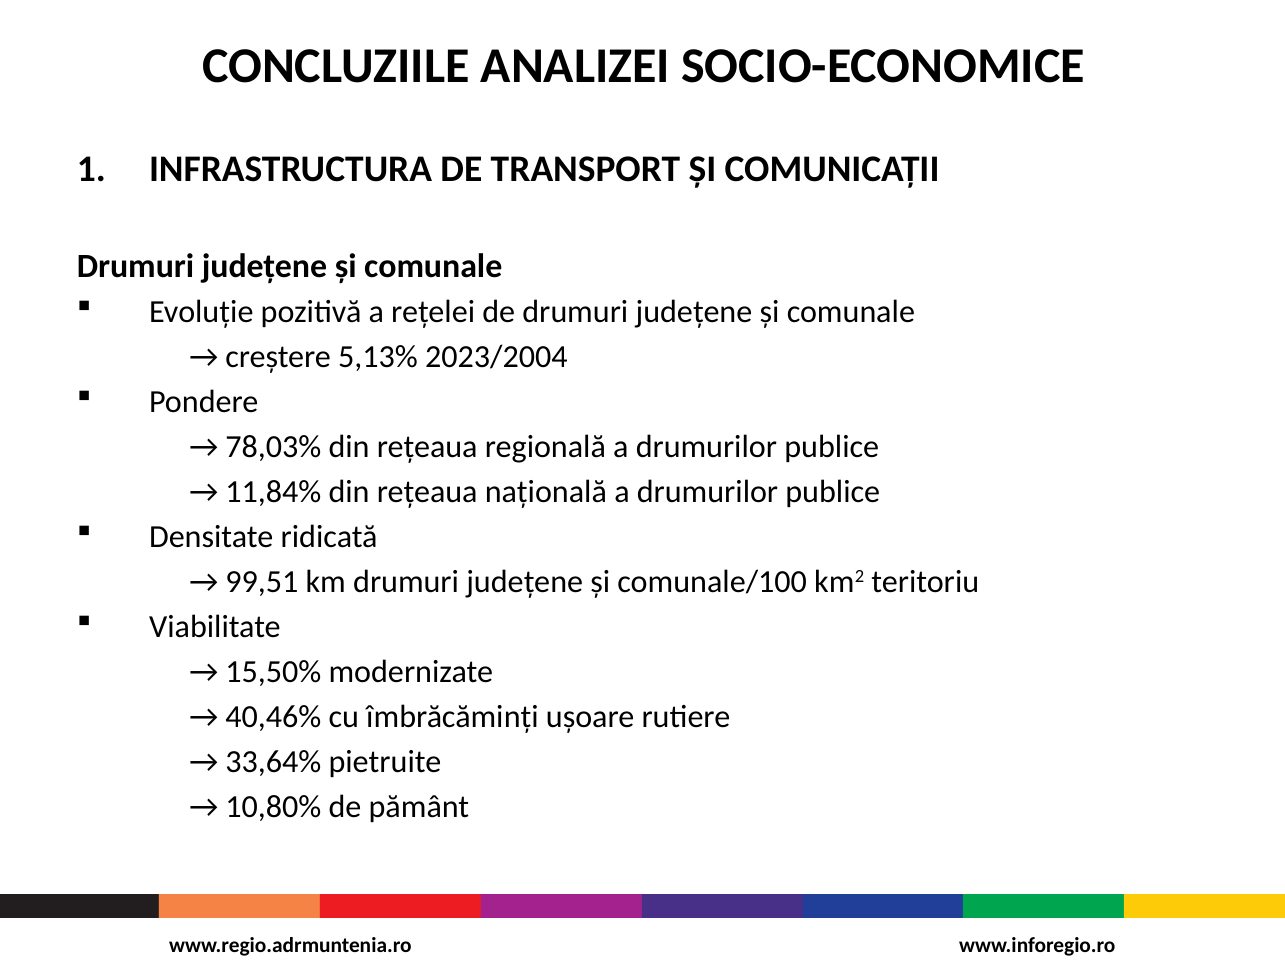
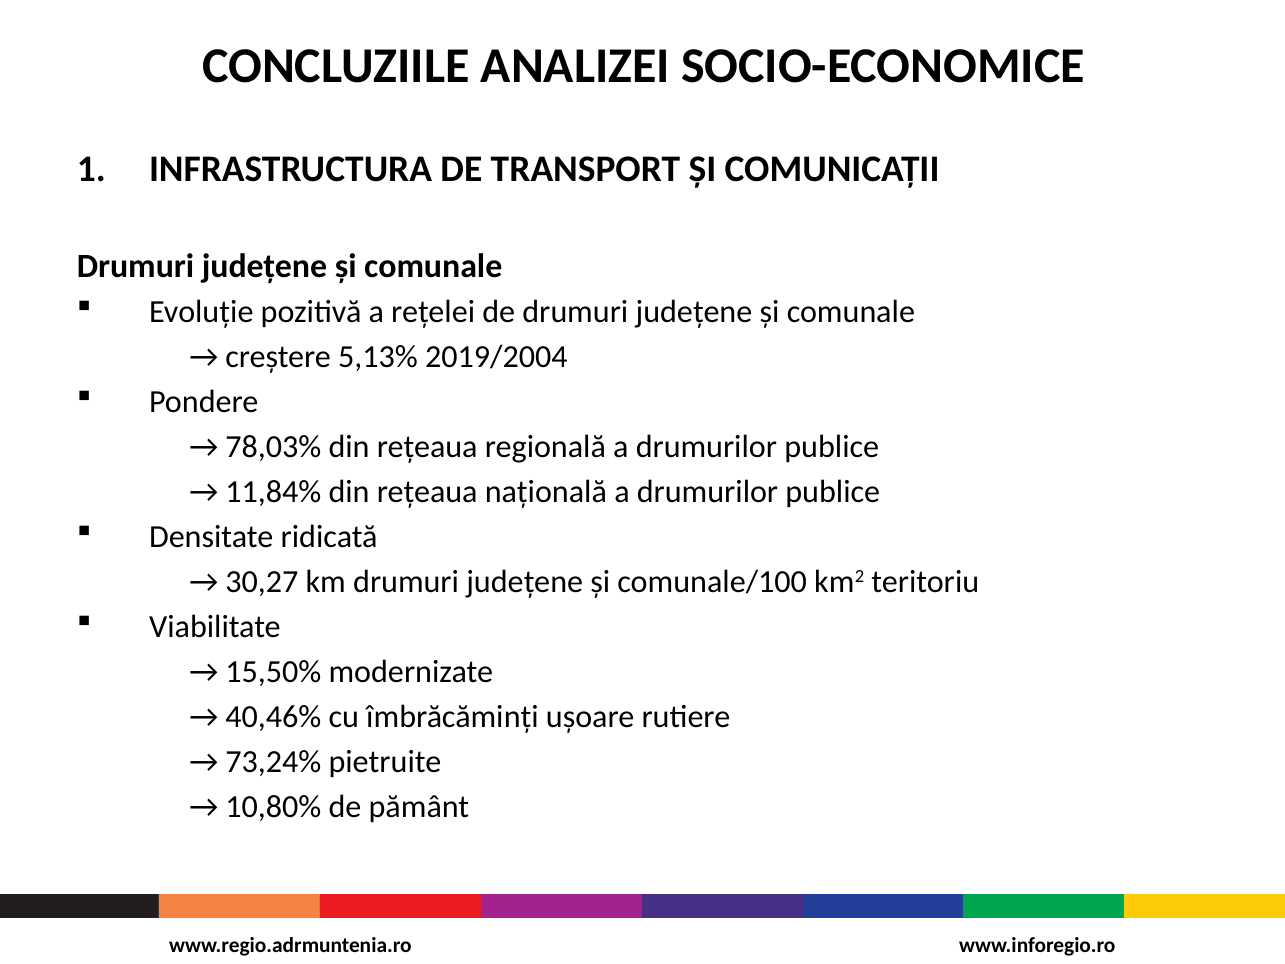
2023/2004: 2023/2004 -> 2019/2004
99,51: 99,51 -> 30,27
33,64%: 33,64% -> 73,24%
